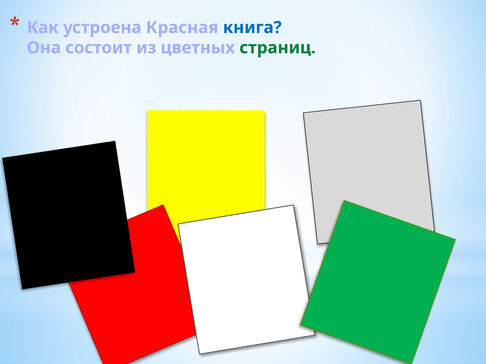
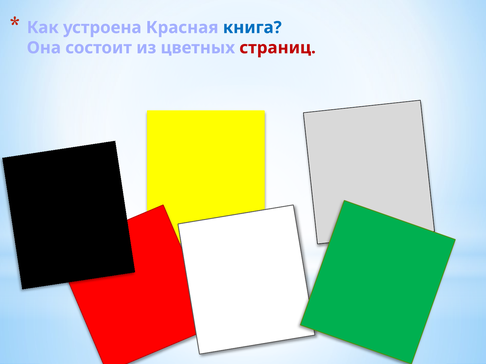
страниц colour: green -> red
